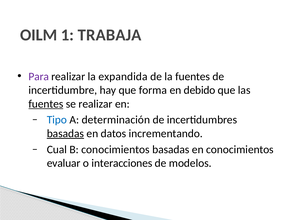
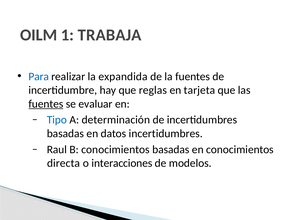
Para colour: purple -> blue
forma: forma -> reglas
debido: debido -> tarjeta
se realizar: realizar -> evaluar
basadas at (65, 133) underline: present -> none
datos incrementando: incrementando -> incertidumbres
Cual: Cual -> Raul
evaluar: evaluar -> directa
